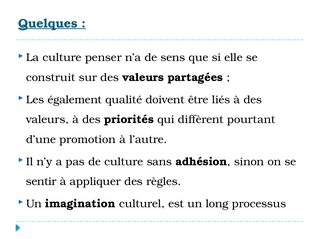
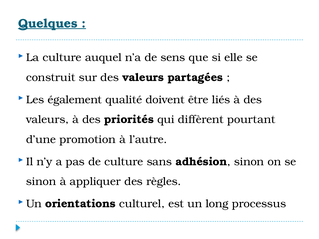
penser: penser -> auquel
sentir at (41, 182): sentir -> sinon
imagination: imagination -> orientations
